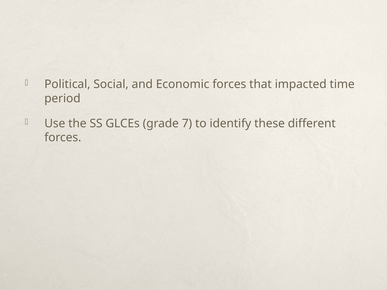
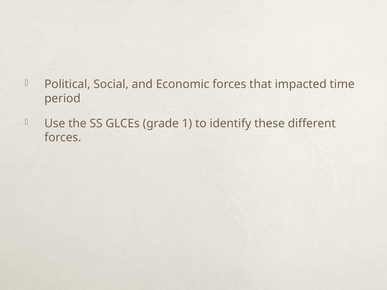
7: 7 -> 1
